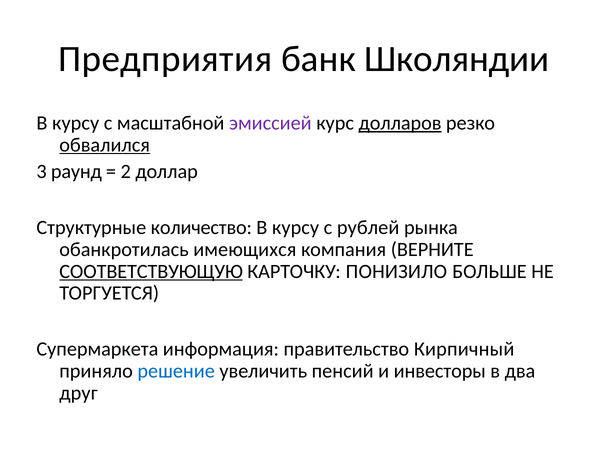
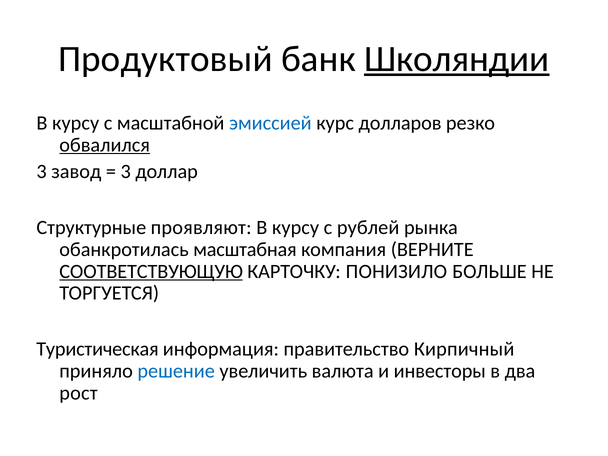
Предприятия: Предприятия -> Продуктовый
Школяндии underline: none -> present
эмиссией colour: purple -> blue
долларов underline: present -> none
раунд: раунд -> завод
2 at (126, 172): 2 -> 3
количество: количество -> проявляют
имеющихся: имеющихся -> масштабная
Супермаркета: Супермаркета -> Туристическая
пенсий: пенсий -> валюта
друг: друг -> рост
